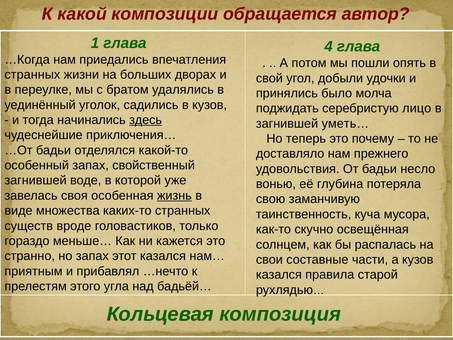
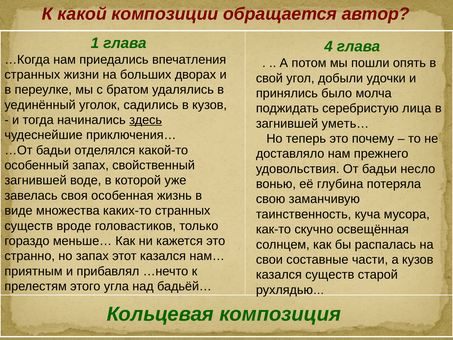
лицо: лицо -> лица
жизнь underline: present -> none
казался правила: правила -> существ
